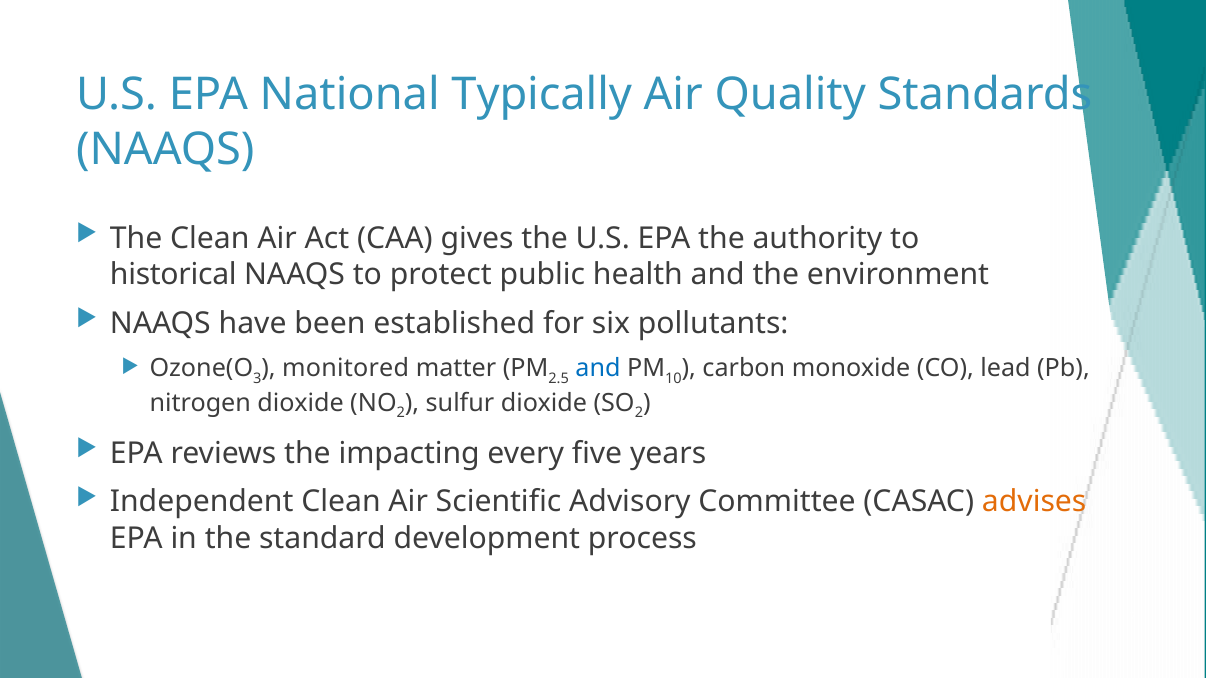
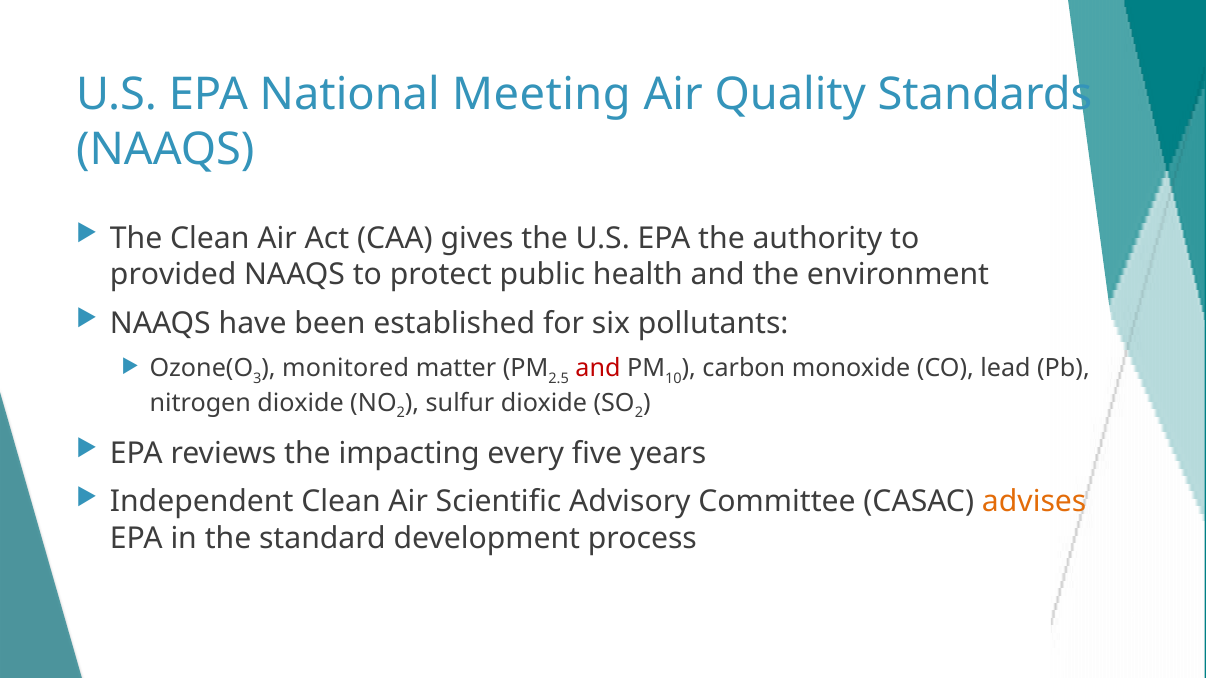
Typically: Typically -> Meeting
historical: historical -> provided
and at (598, 369) colour: blue -> red
